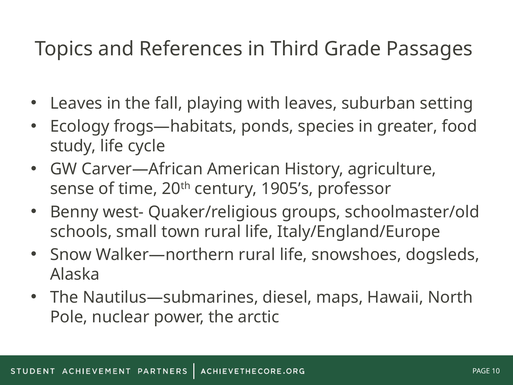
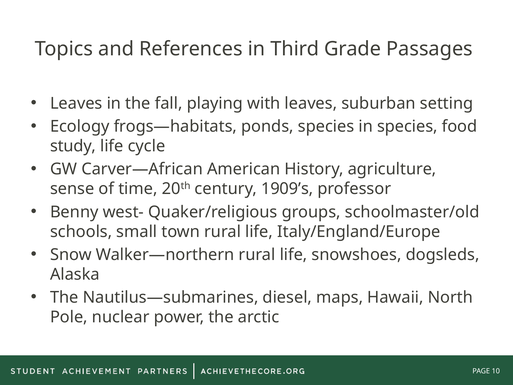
in greater: greater -> species
1905’s: 1905’s -> 1909’s
